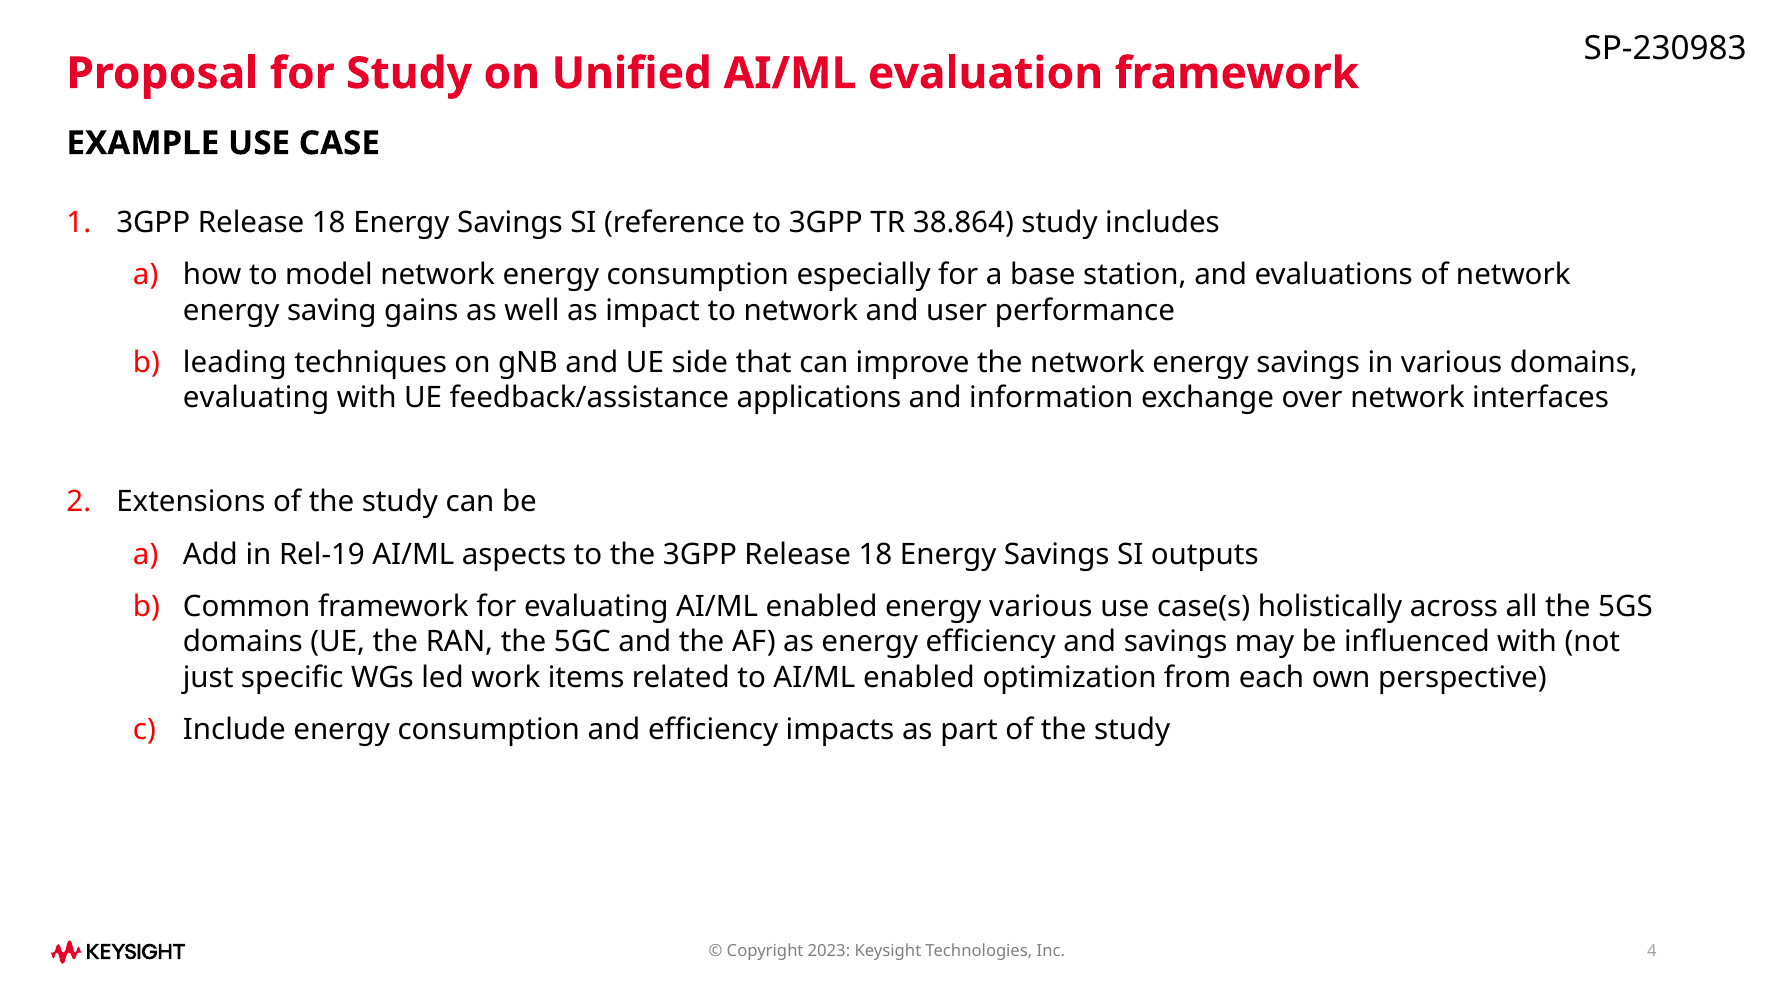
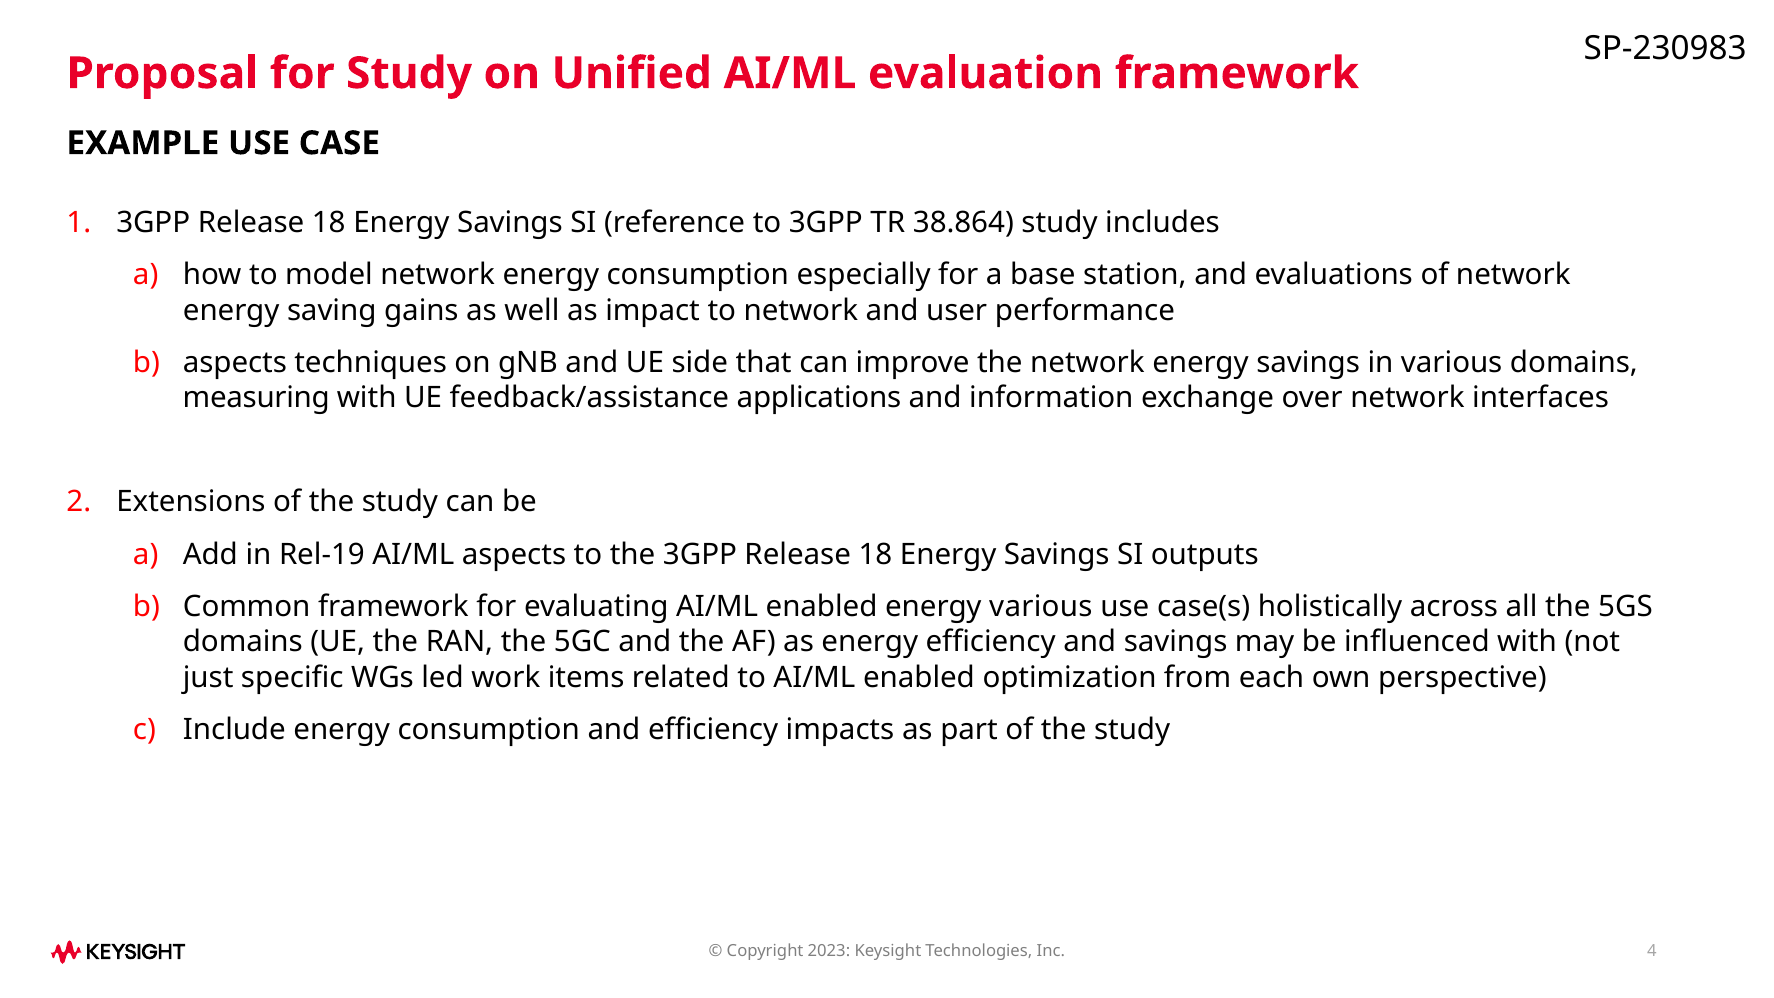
leading at (235, 362): leading -> aspects
evaluating at (256, 398): evaluating -> measuring
